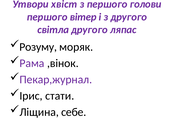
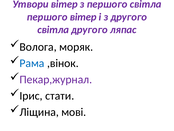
Утвори хвіст: хвіст -> вітер
першого голови: голови -> світла
Розуму: Розуму -> Волога
Рама colour: purple -> blue
себе: себе -> мові
